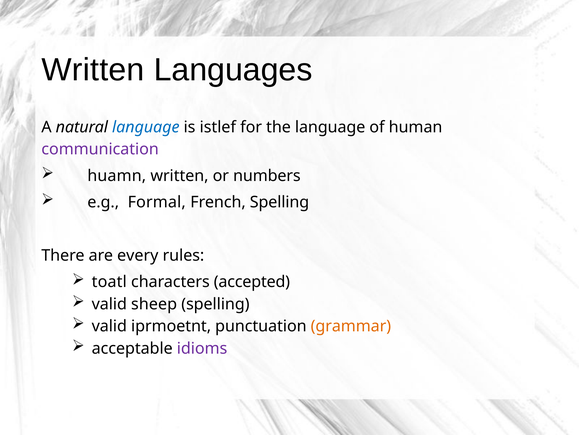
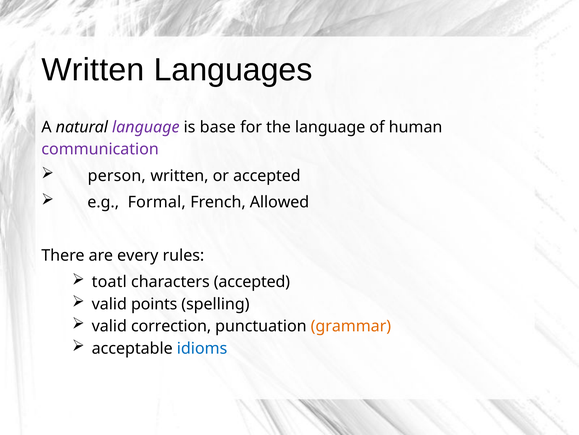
language at (146, 127) colour: blue -> purple
istlef: istlef -> base
huamn: huamn -> person
or numbers: numbers -> accepted
French Spelling: Spelling -> Allowed
sheep: sheep -> points
iprmoetnt: iprmoetnt -> correction
idioms colour: purple -> blue
